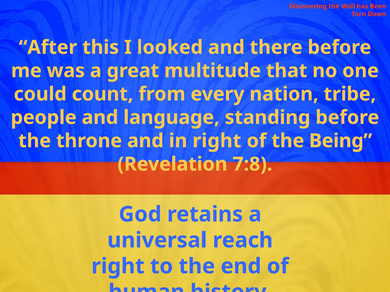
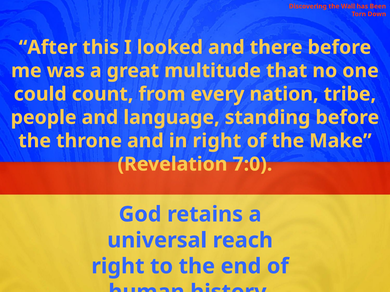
Being: Being -> Make
7:8: 7:8 -> 7:0
